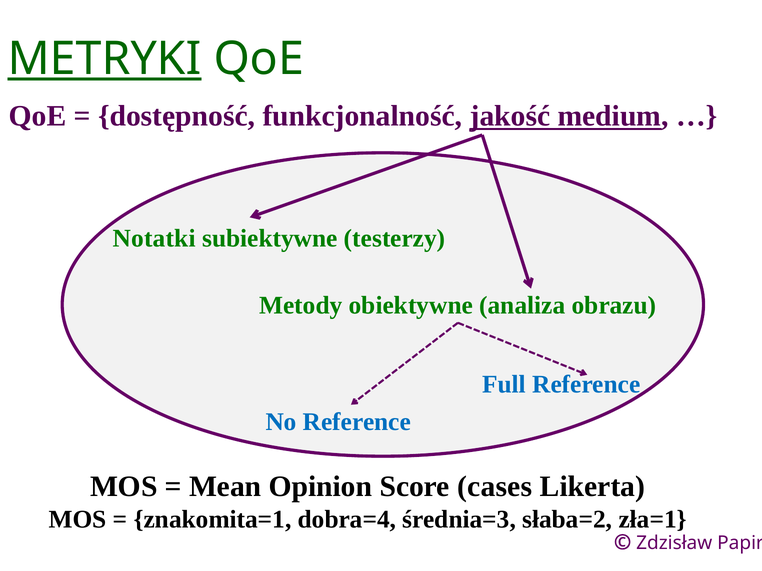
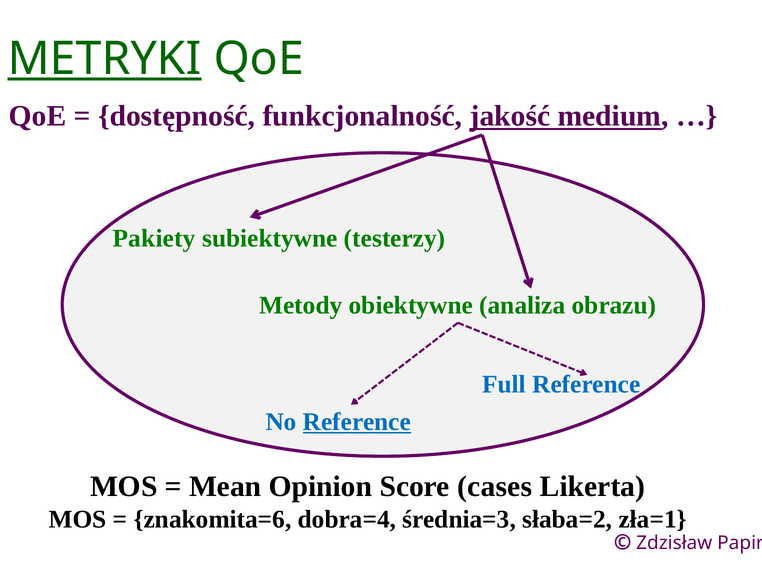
Notatki: Notatki -> Pakiety
Reference at (357, 422) underline: none -> present
znakomita=1: znakomita=1 -> znakomita=6
